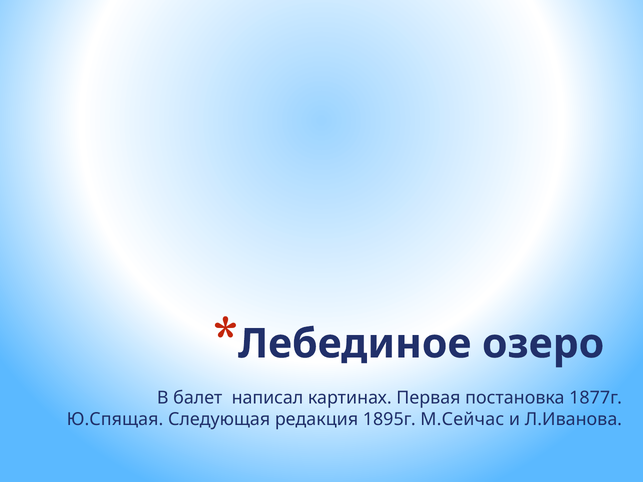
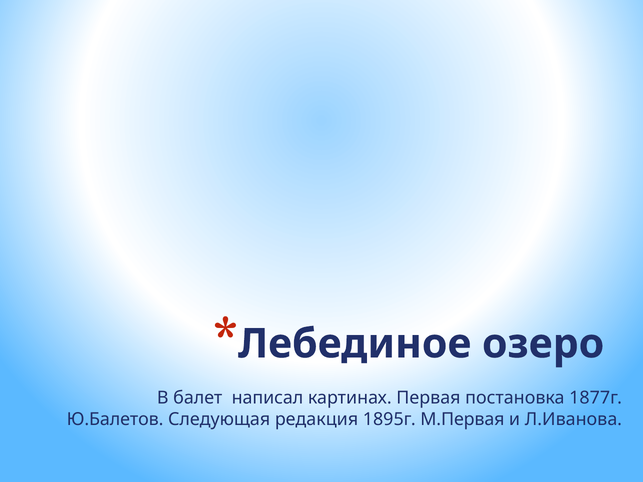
Ю.Спящая: Ю.Спящая -> Ю.Балетов
М.Сейчас: М.Сейчас -> М.Первая
